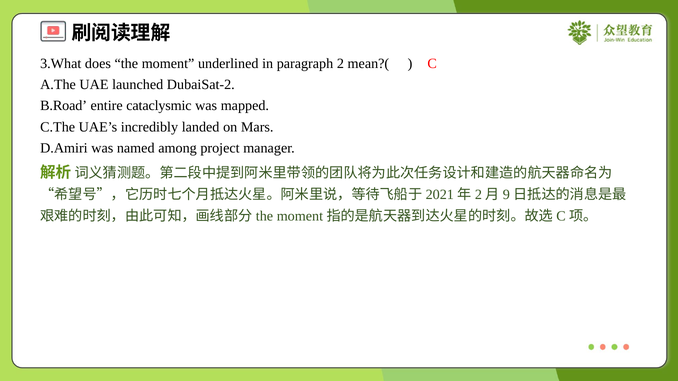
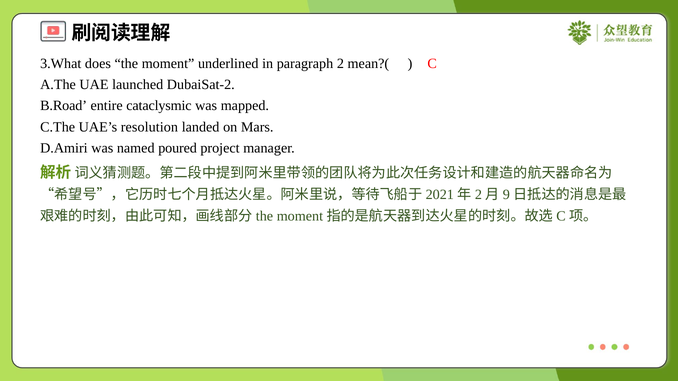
incredibly: incredibly -> resolution
among: among -> poured
